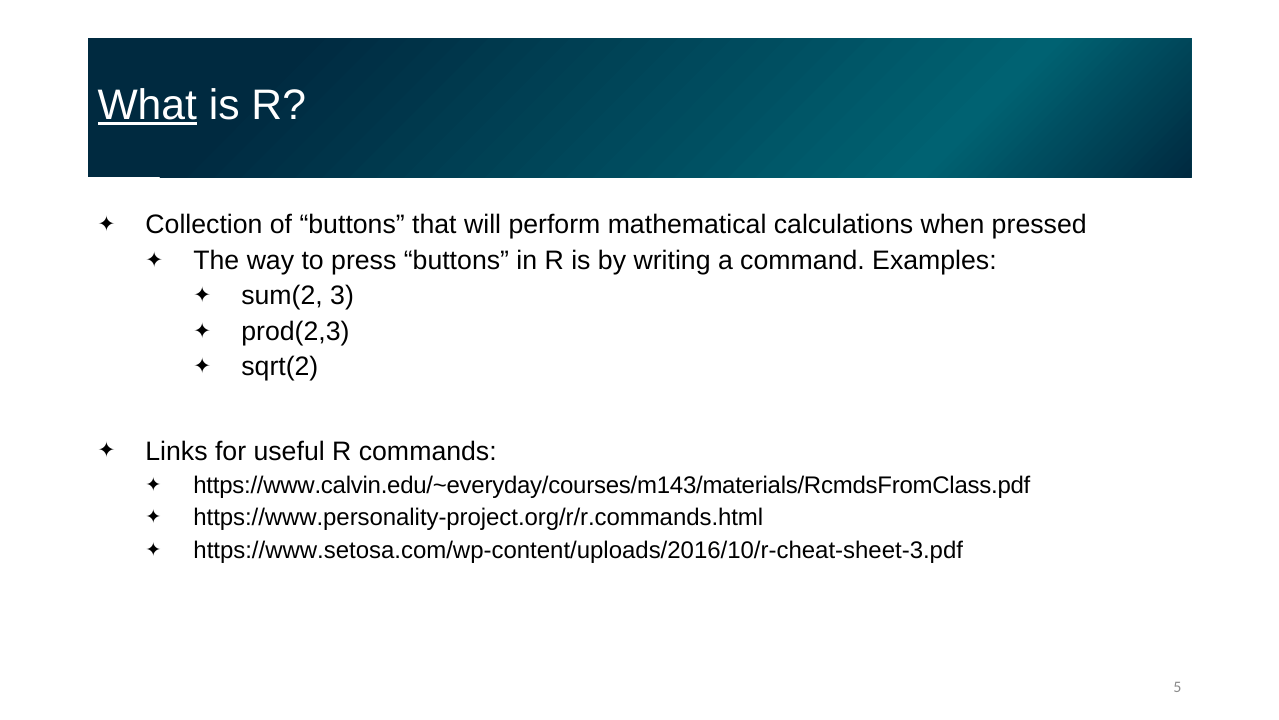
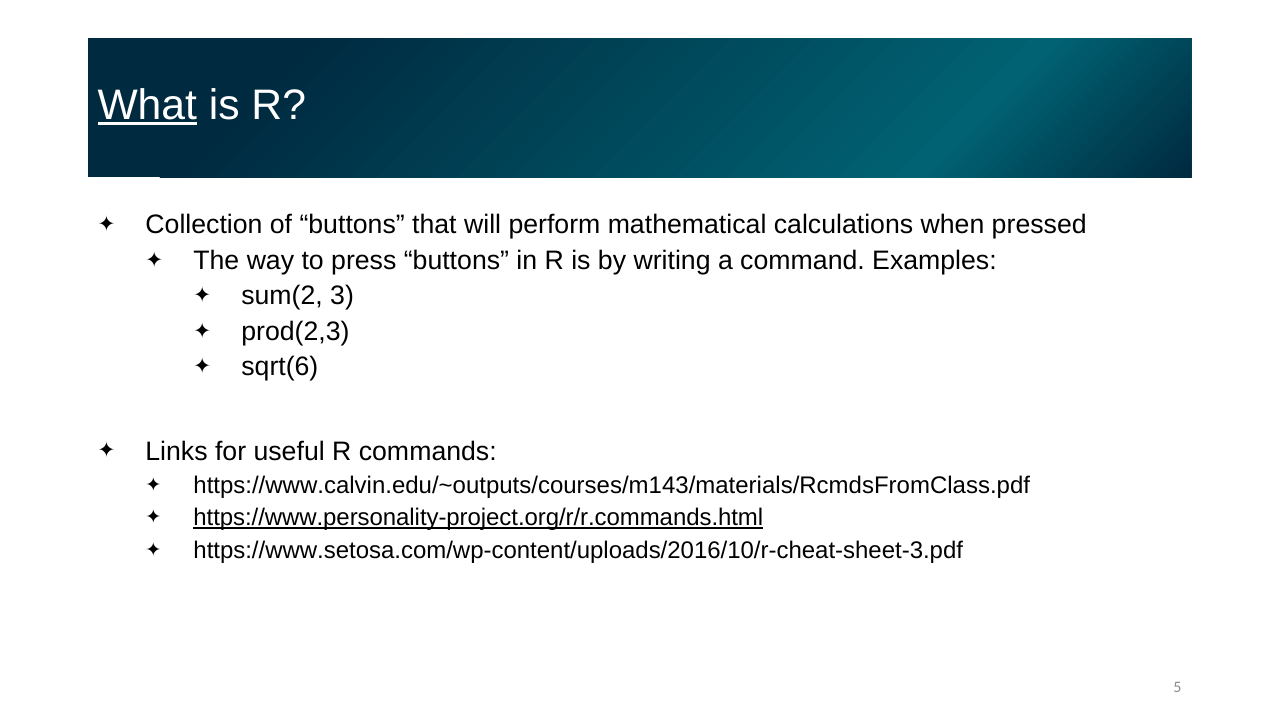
sqrt(2: sqrt(2 -> sqrt(6
https://www.calvin.edu/~everyday/courses/m143/materials/RcmdsFromClass.pdf: https://www.calvin.edu/~everyday/courses/m143/materials/RcmdsFromClass.pdf -> https://www.calvin.edu/~outputs/courses/m143/materials/RcmdsFromClass.pdf
https://www.personality-project.org/r/r.commands.html underline: none -> present
